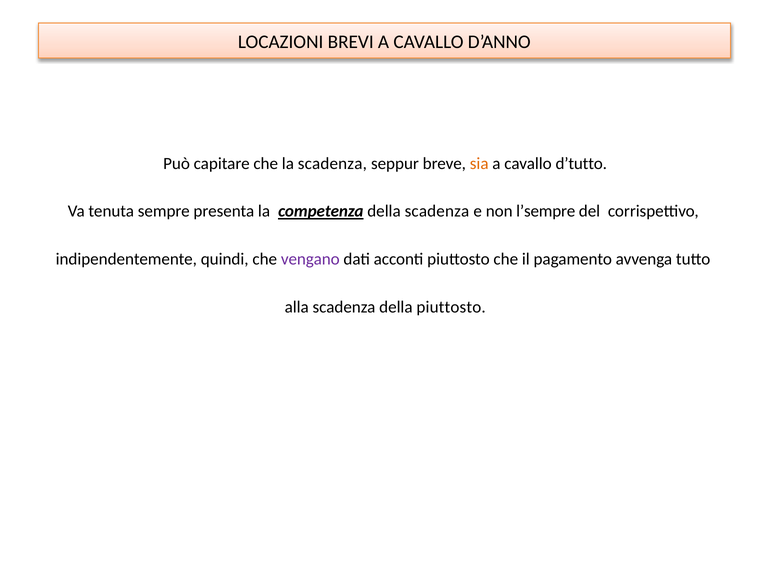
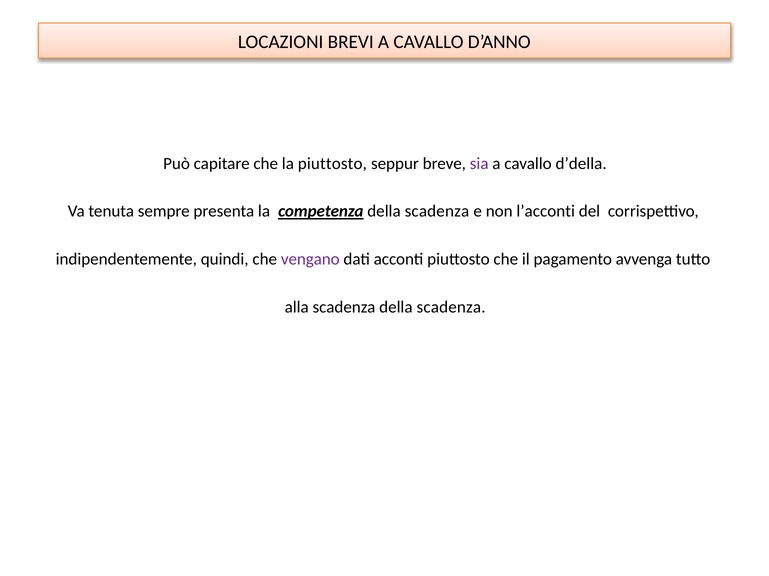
la scadenza: scadenza -> piuttosto
sia colour: orange -> purple
d’tutto: d’tutto -> d’della
l’sempre: l’sempre -> l’acconti
scadenza della piuttosto: piuttosto -> scadenza
